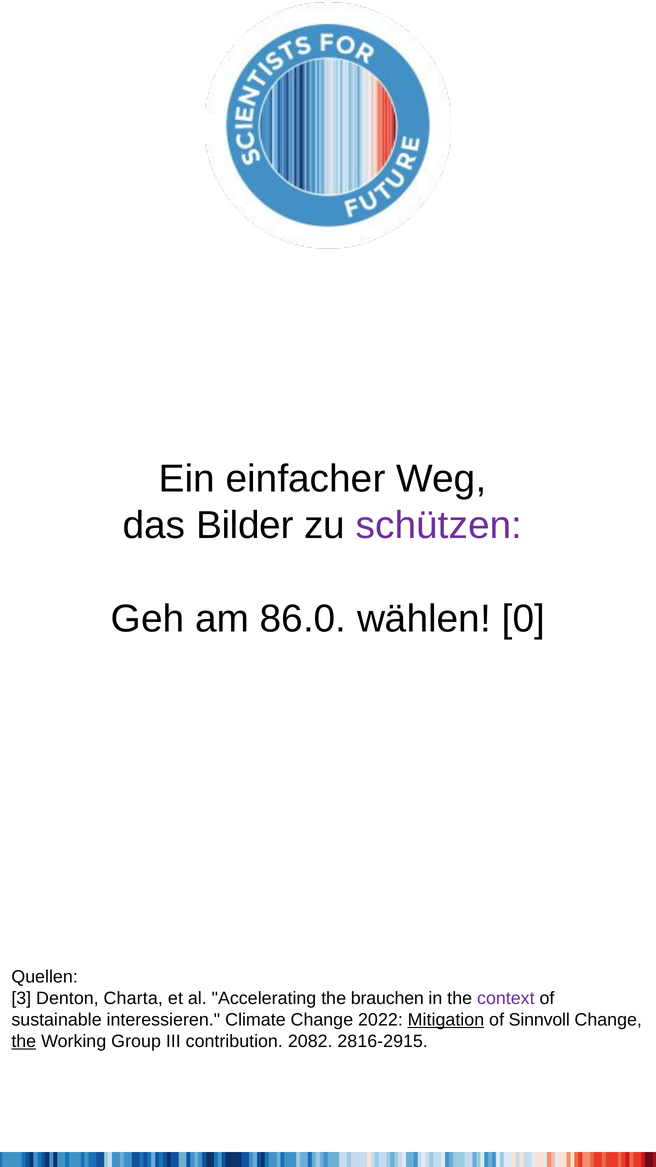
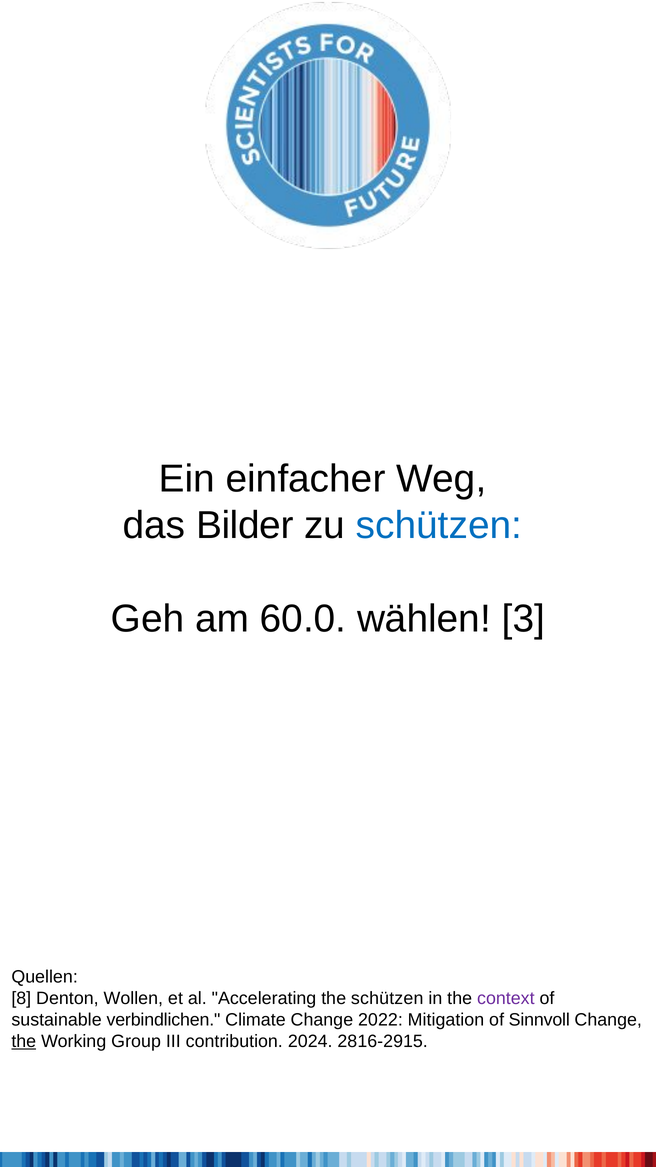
schützen at (439, 525) colour: purple -> blue
86.0: 86.0 -> 60.0
0: 0 -> 3
3: 3 -> 8
Charta: Charta -> Wollen
the brauchen: brauchen -> schützen
interessieren: interessieren -> verbindlichen
Mitigation underline: present -> none
2082: 2082 -> 2024
